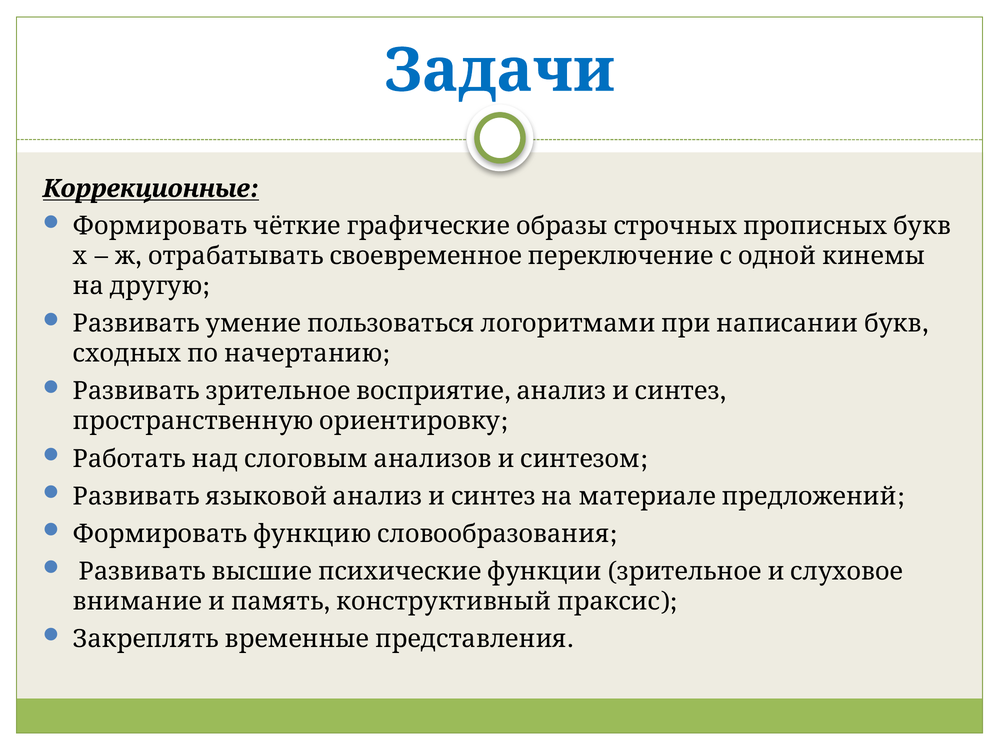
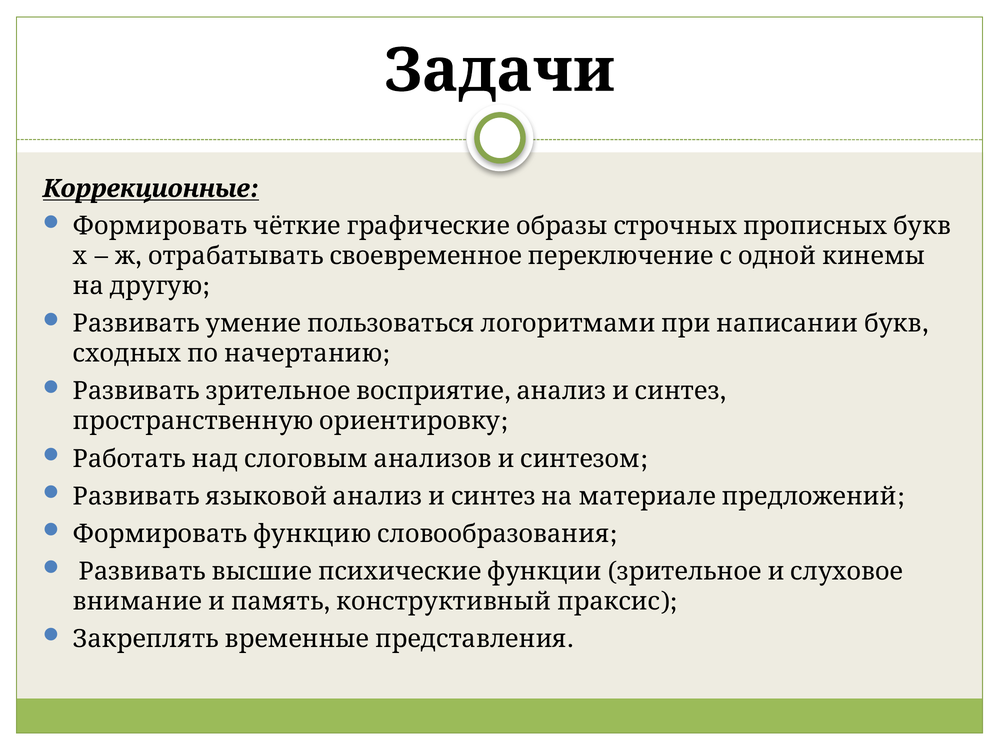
Задачи colour: blue -> black
